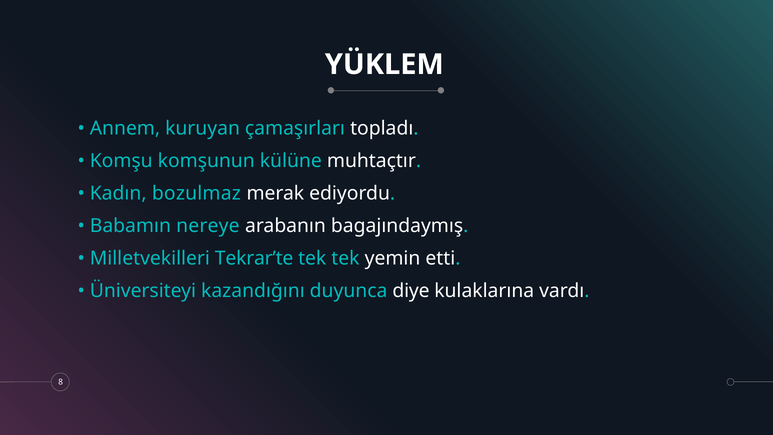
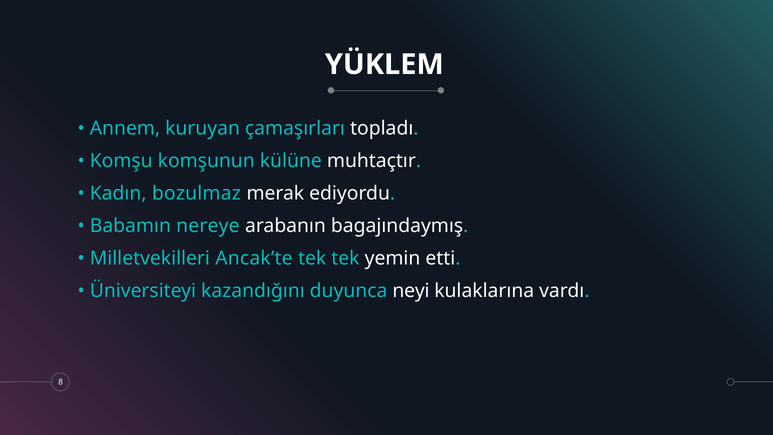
Tekrar’te: Tekrar’te -> Ancak’te
diye: diye -> neyi
